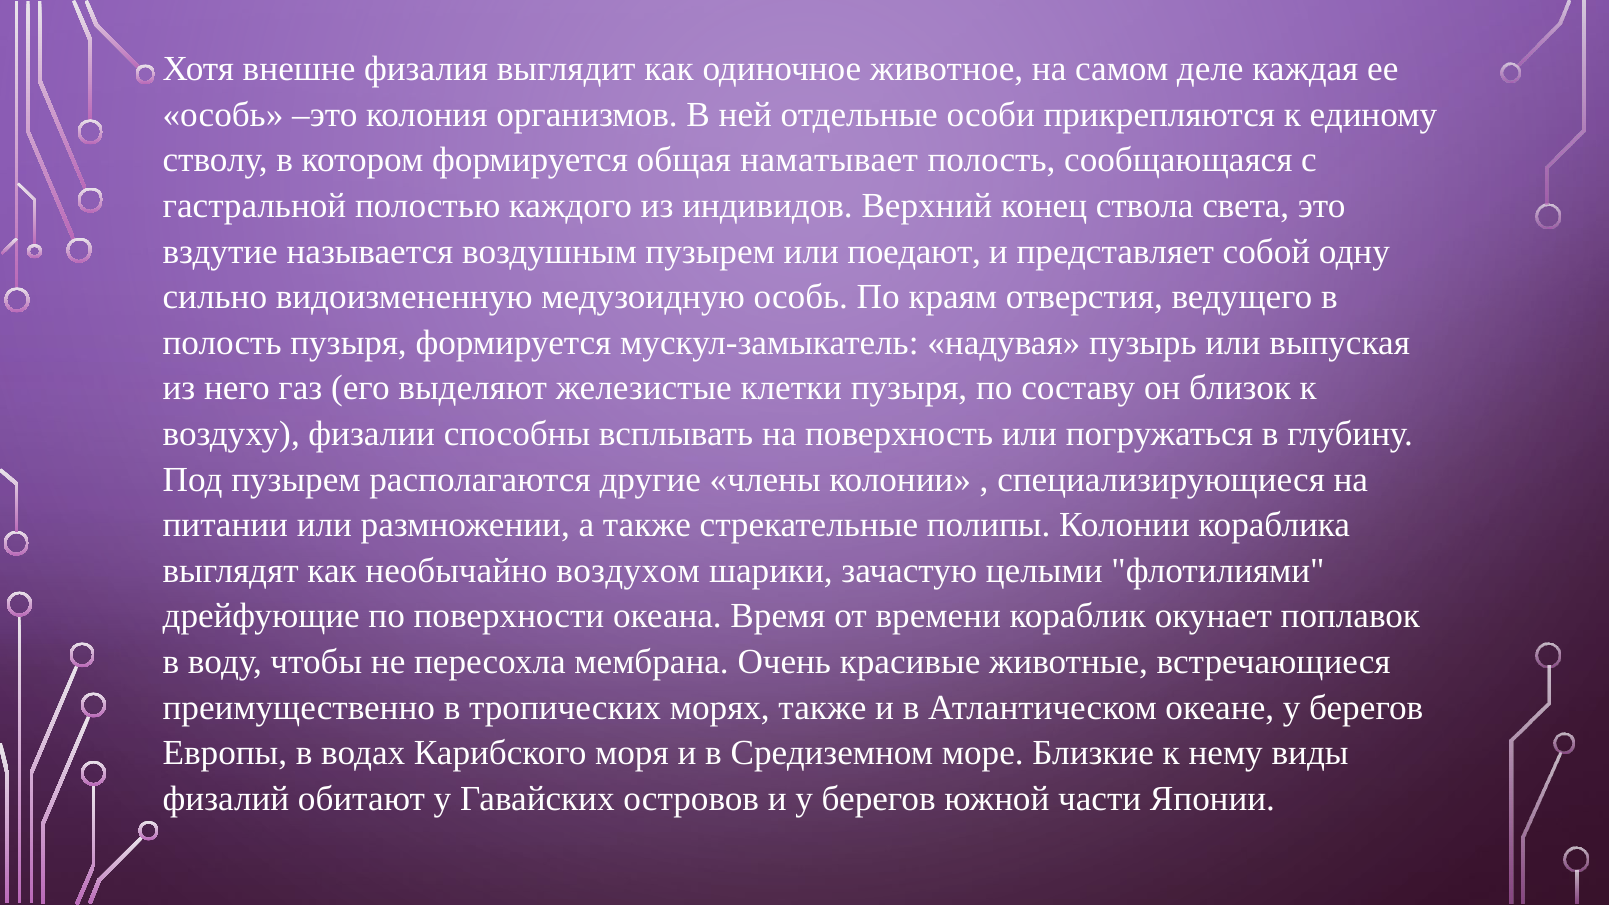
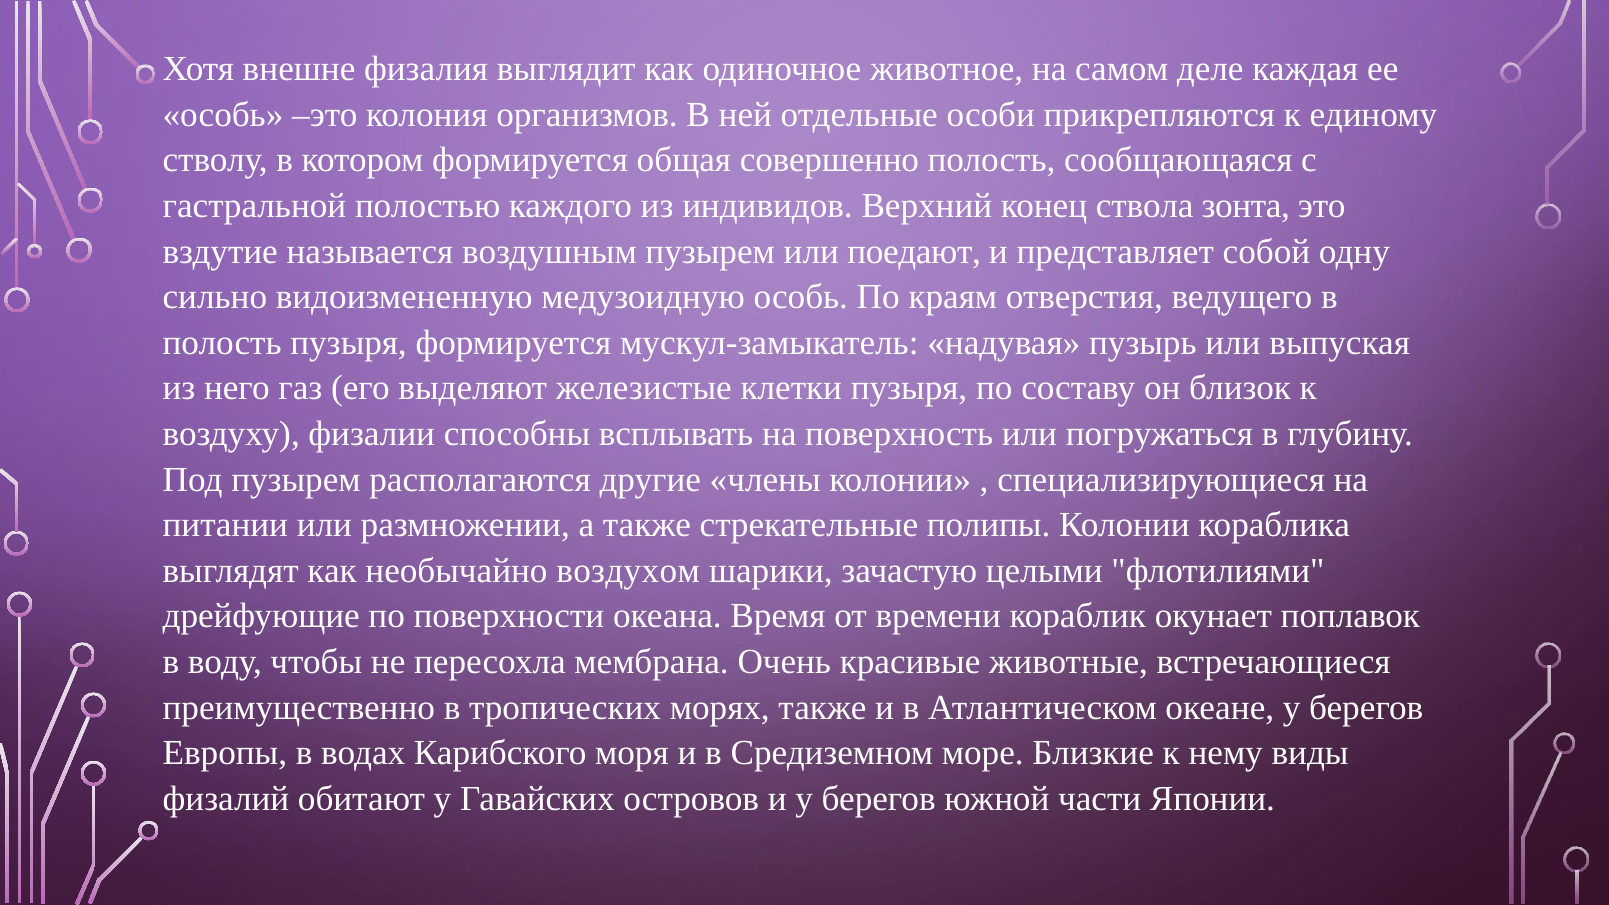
наматывает: наматывает -> совершенно
света: света -> зонта
